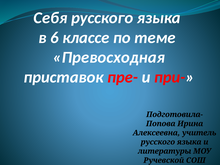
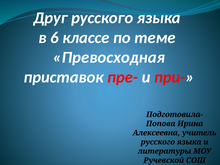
Себя: Себя -> Друг
